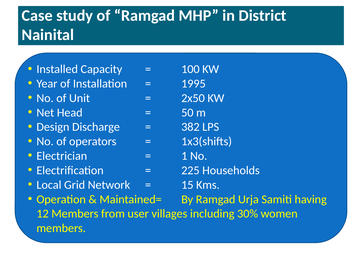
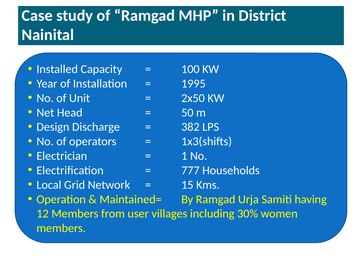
225: 225 -> 777
